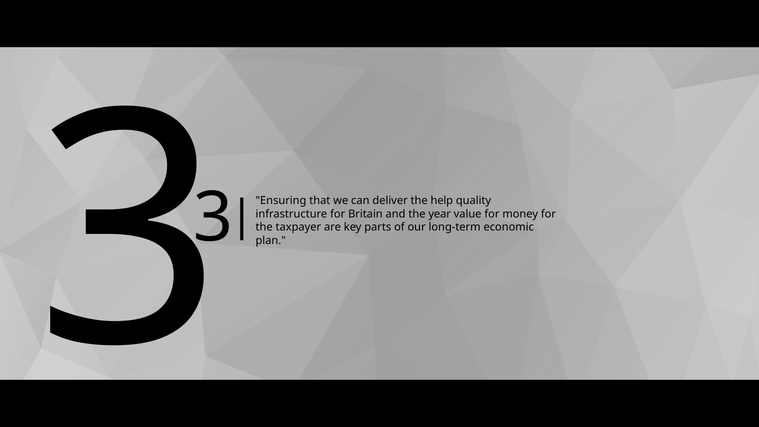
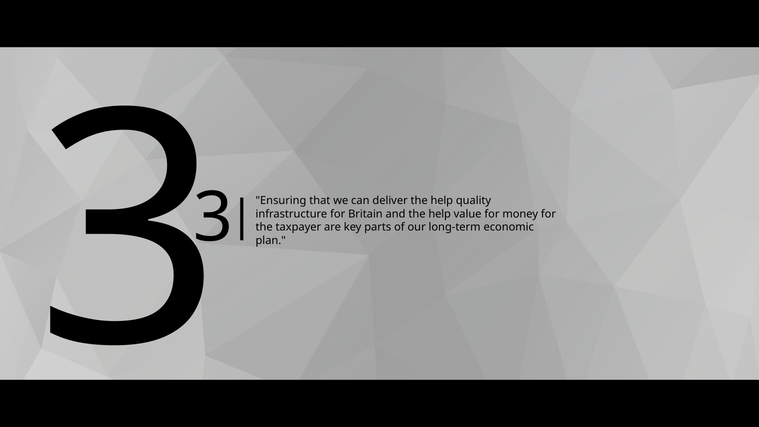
and the year: year -> help
